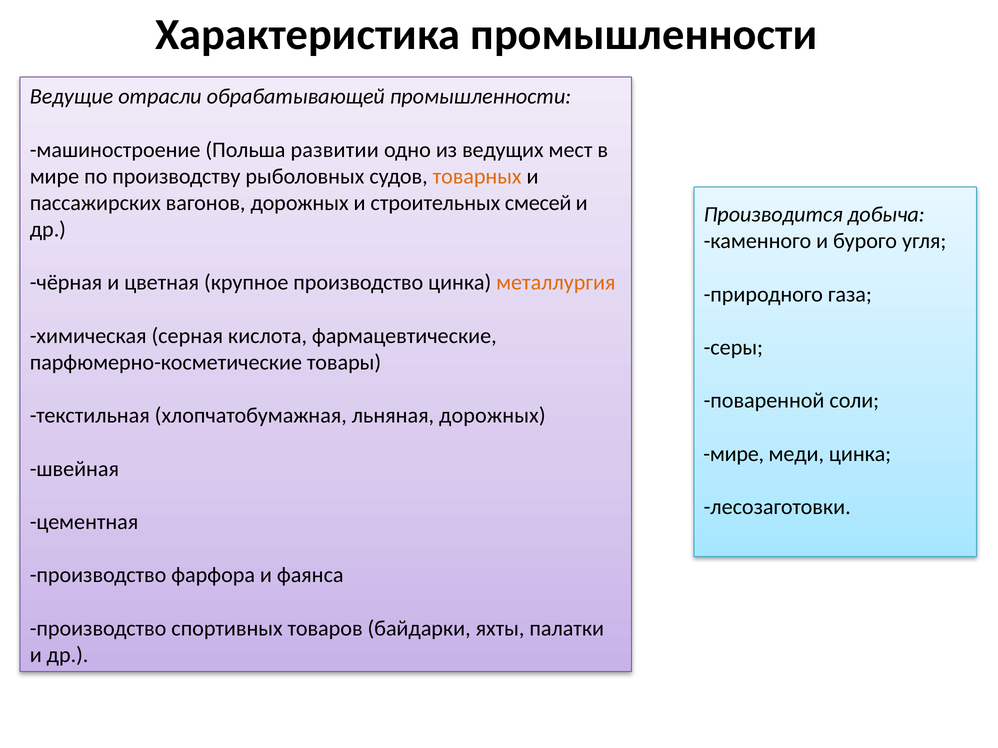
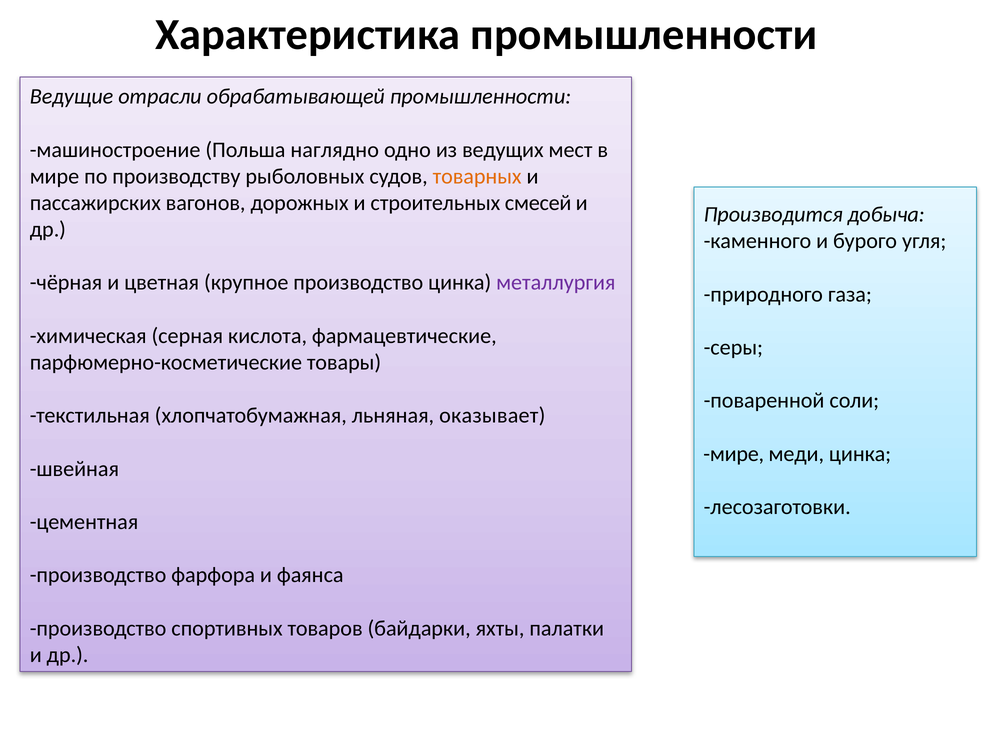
развитии: развитии -> наглядно
металлургия colour: orange -> purple
льняная дорожных: дорожных -> оказывает
